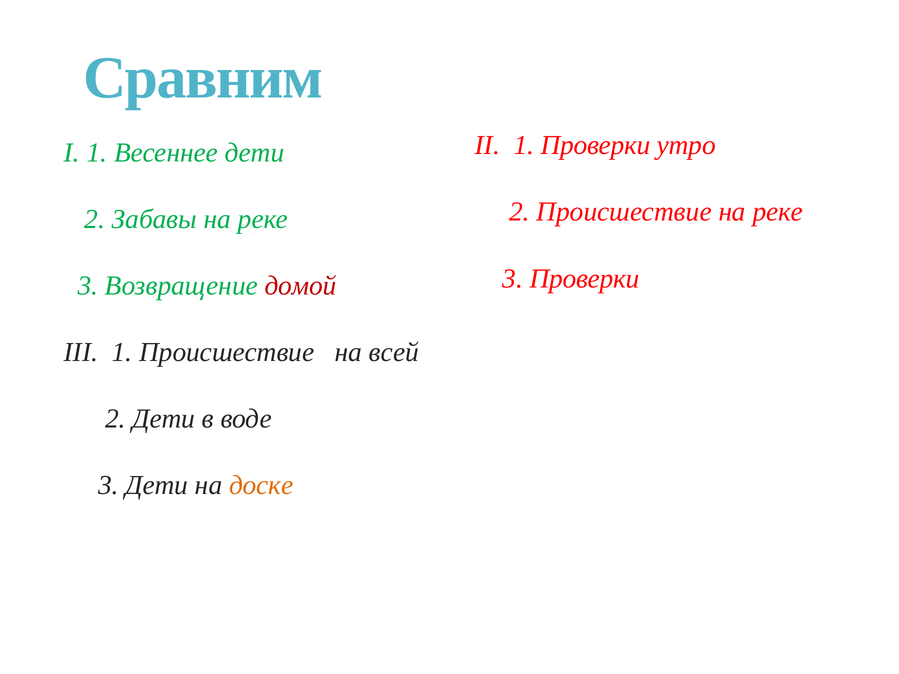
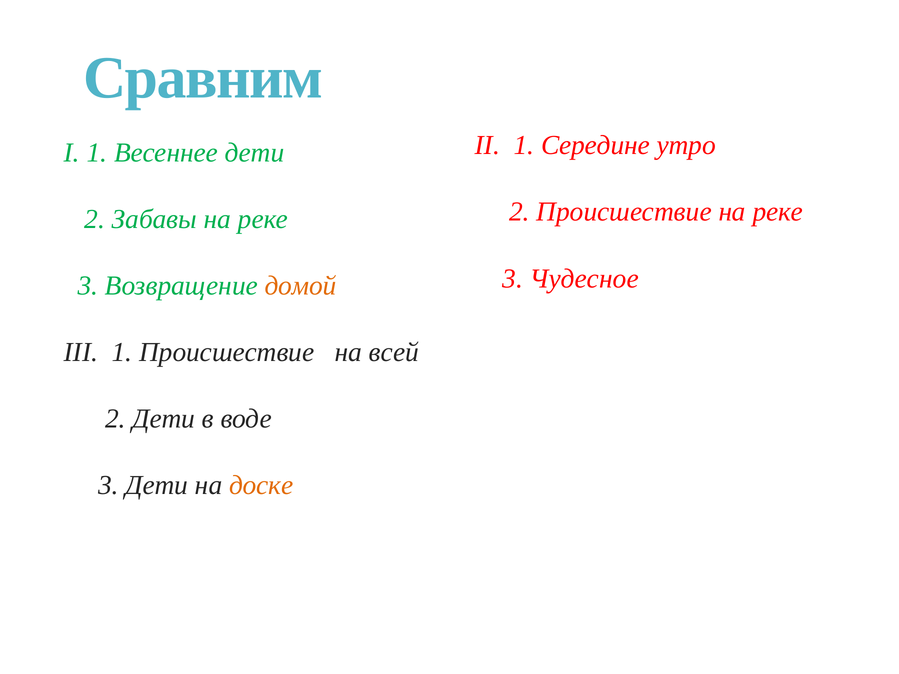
1 Проверки: Проверки -> Середине
3 Проверки: Проверки -> Чудесное
домой colour: red -> orange
